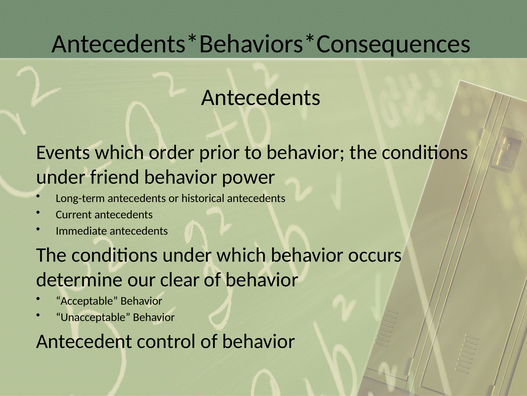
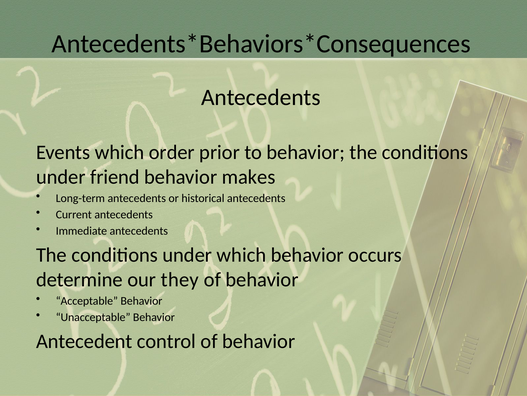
power: power -> makes
clear: clear -> they
